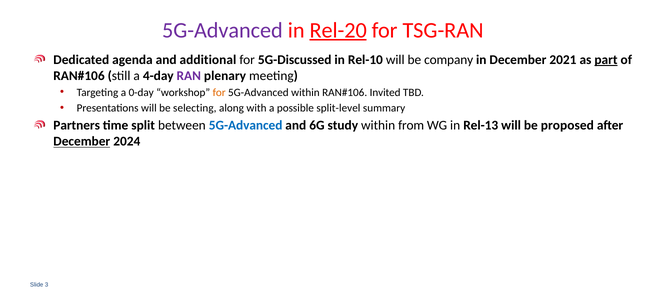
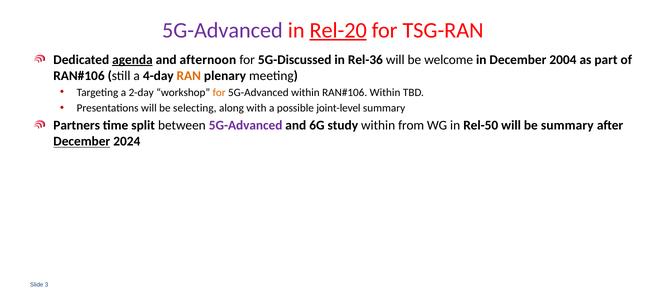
agenda underline: none -> present
additional: additional -> afternoon
Rel-10: Rel-10 -> Rel-36
company: company -> welcome
2021: 2021 -> 2004
part underline: present -> none
RAN colour: purple -> orange
0-day: 0-day -> 2-day
Invited at (385, 93): Invited -> Within
split-level: split-level -> joint-level
5G-Advanced at (246, 126) colour: blue -> purple
Rel-13: Rel-13 -> Rel-50
be proposed: proposed -> summary
